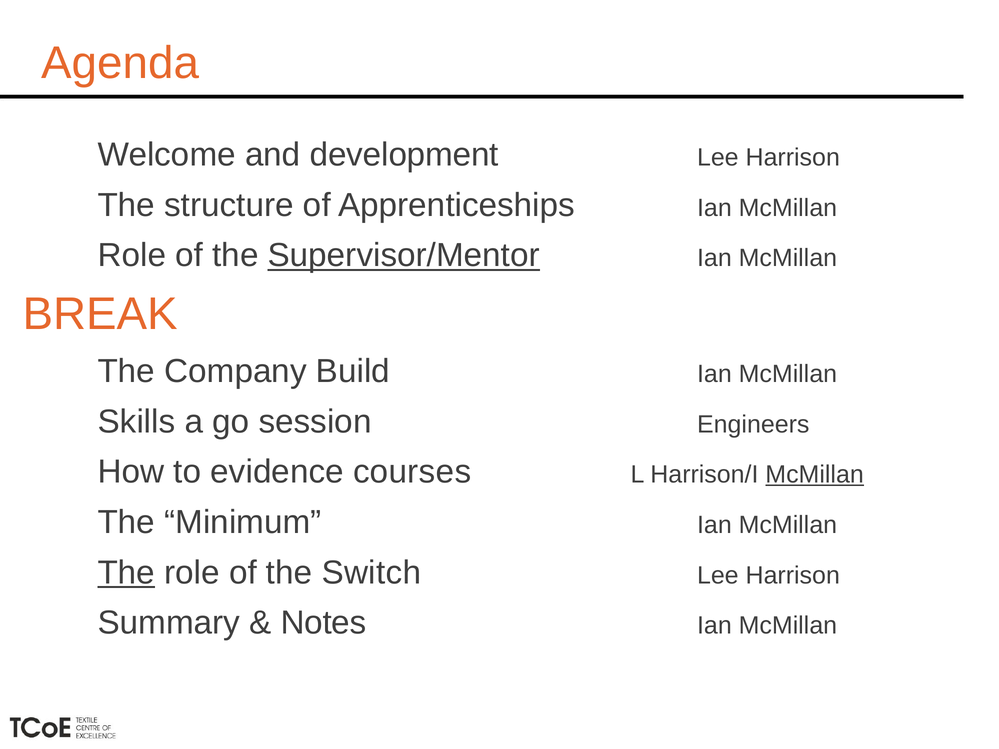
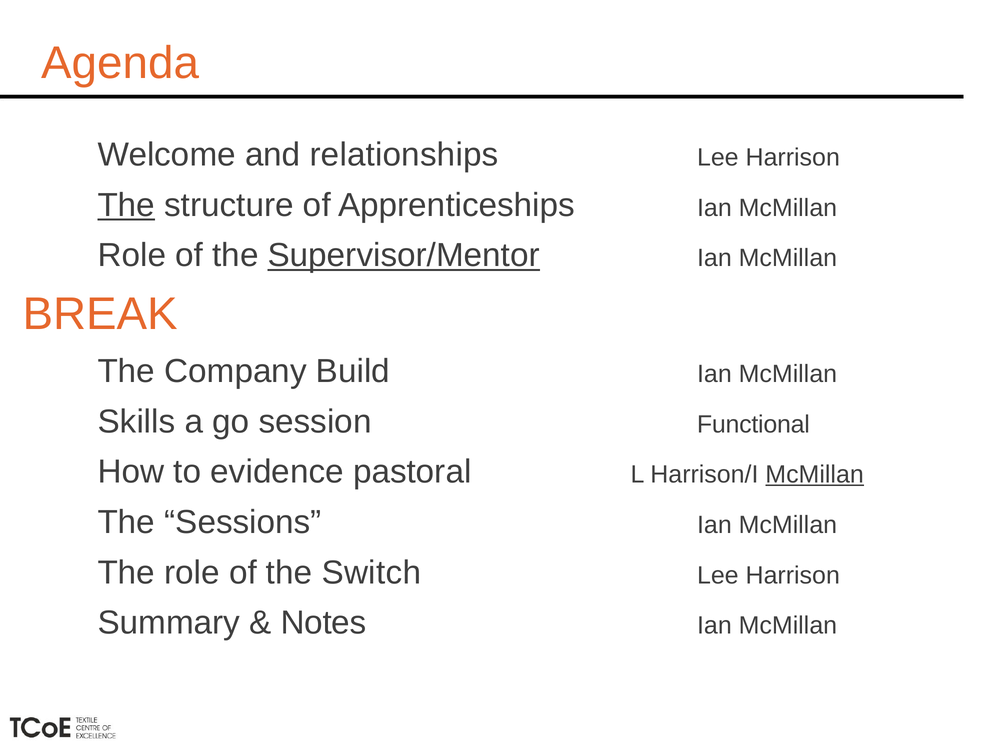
development: development -> relationships
The at (126, 205) underline: none -> present
Engineers: Engineers -> Functional
courses: courses -> pastoral
Minimum: Minimum -> Sessions
The at (126, 573) underline: present -> none
